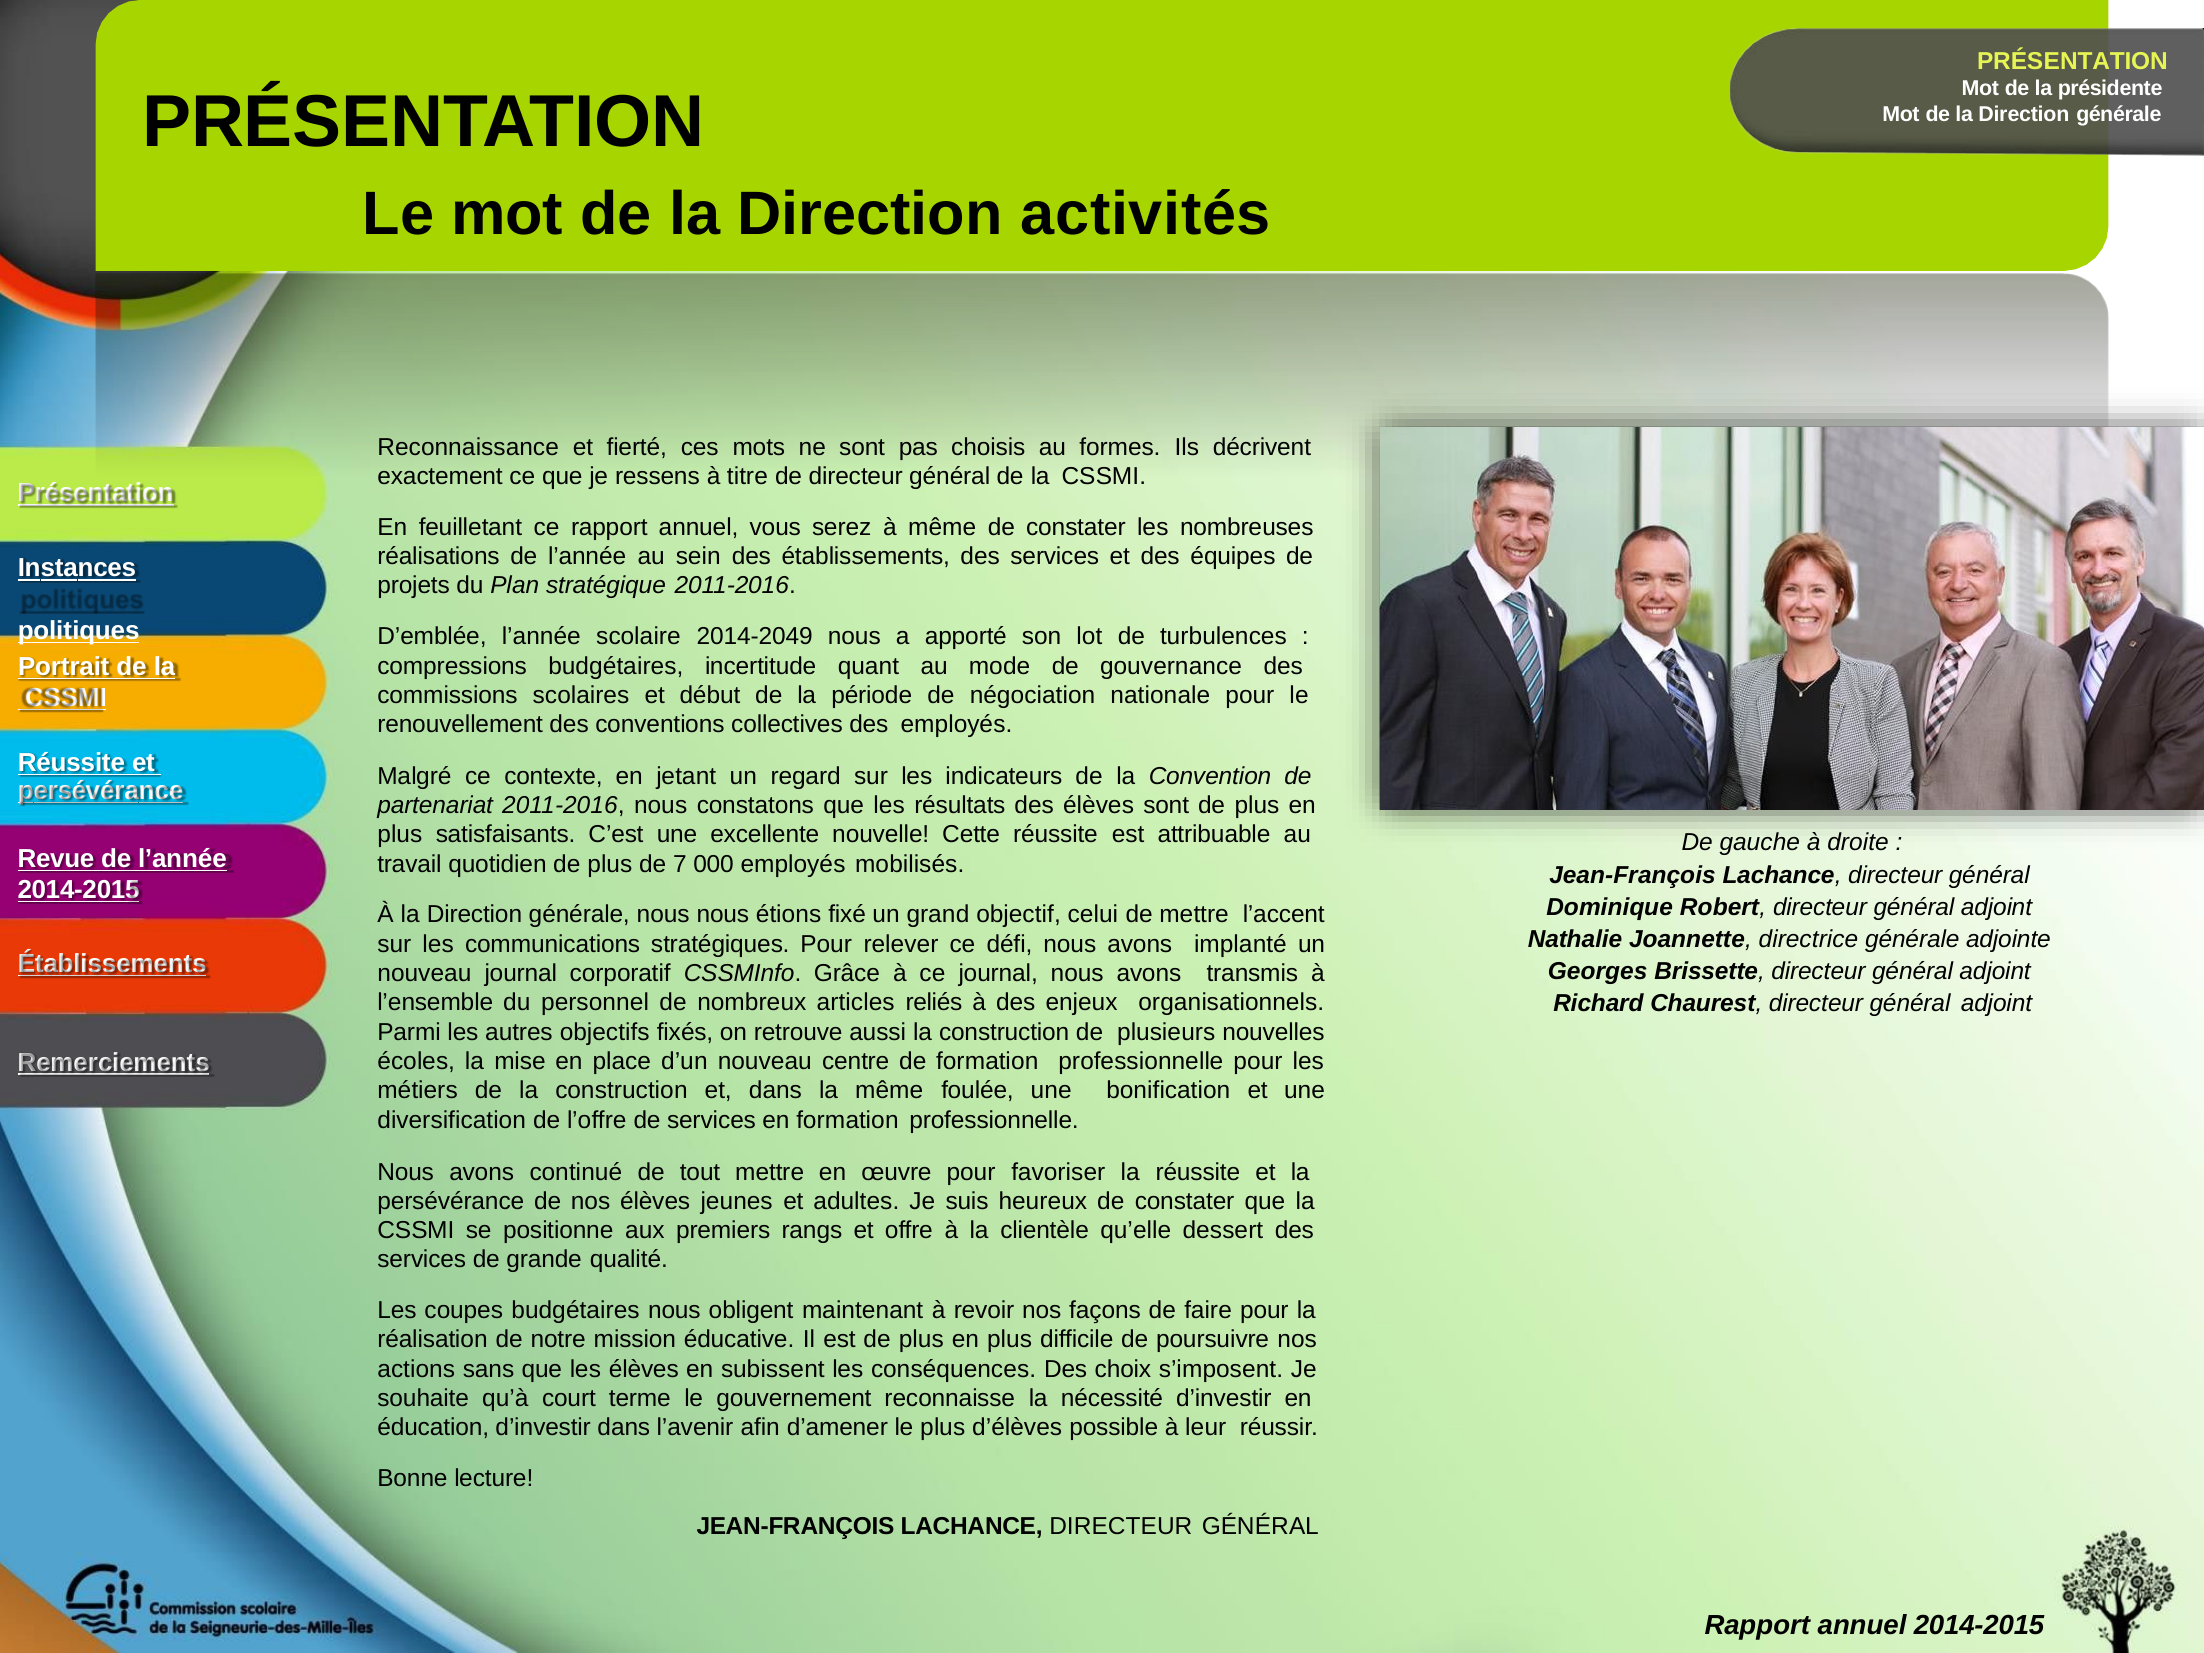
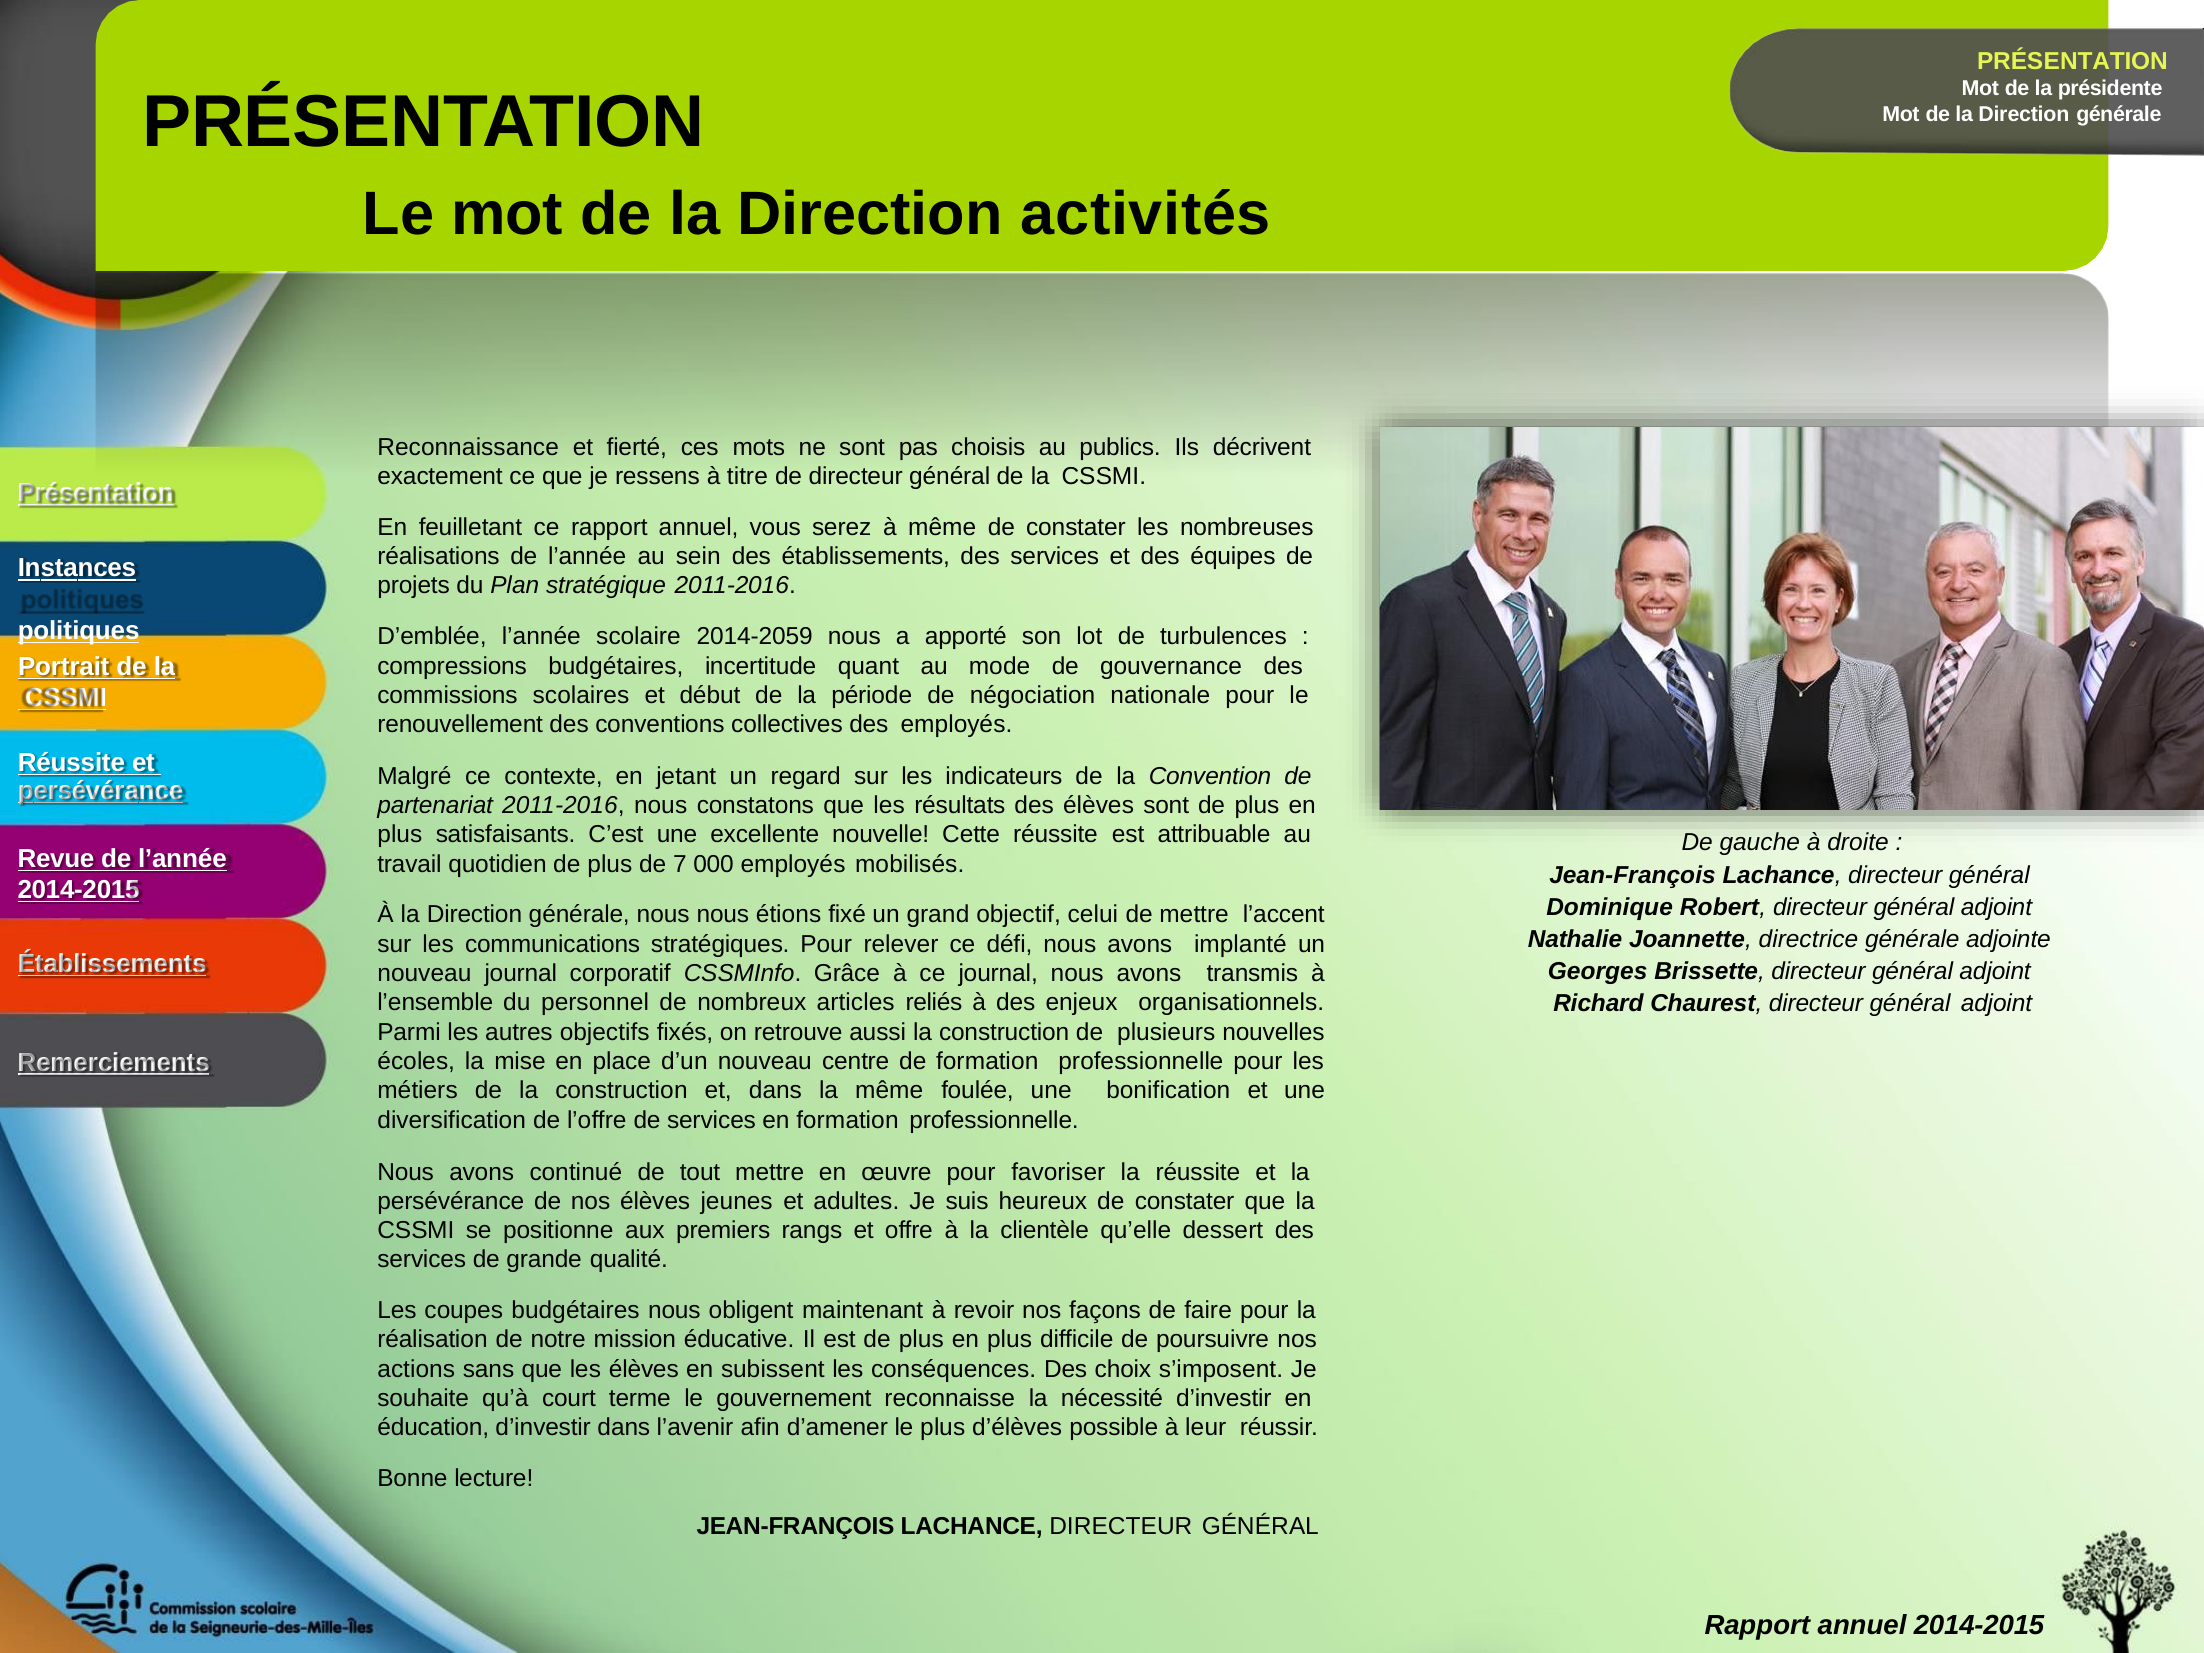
formes: formes -> publics
2014-2049: 2014-2049 -> 2014-2059
